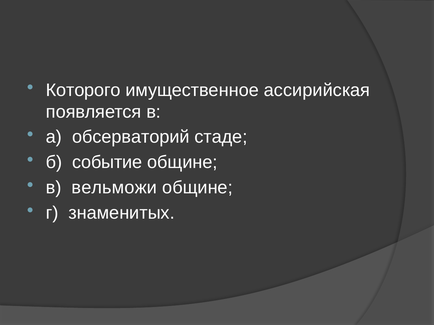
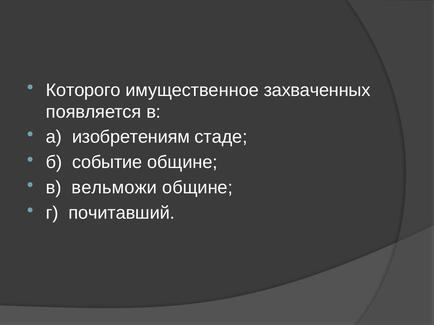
ассирийская: ассирийская -> захваченных
обсерваторий: обсерваторий -> изобретениям
знаменитых: знаменитых -> почитавший
